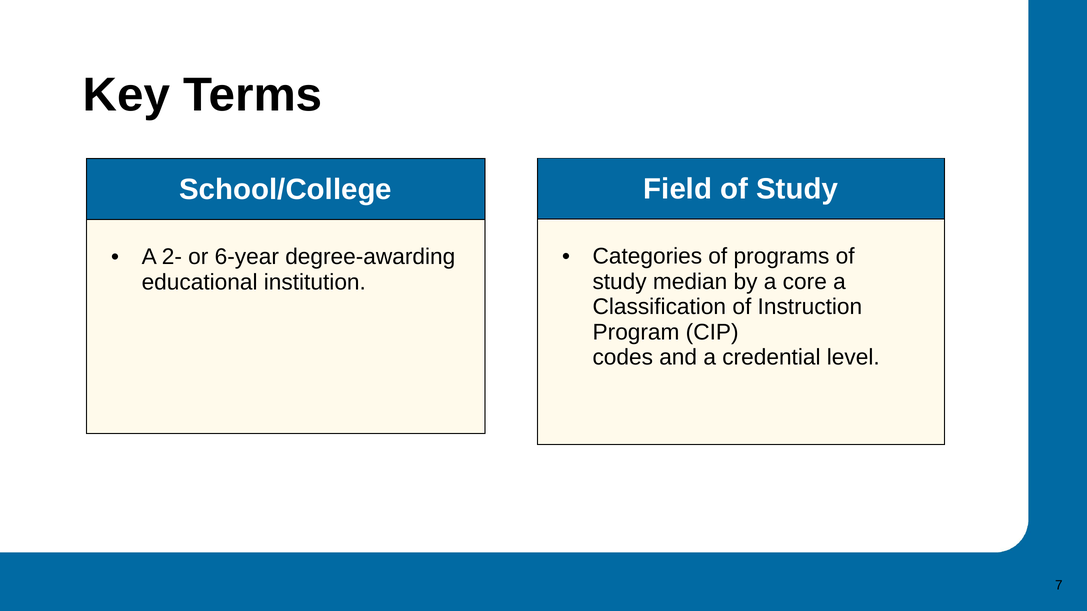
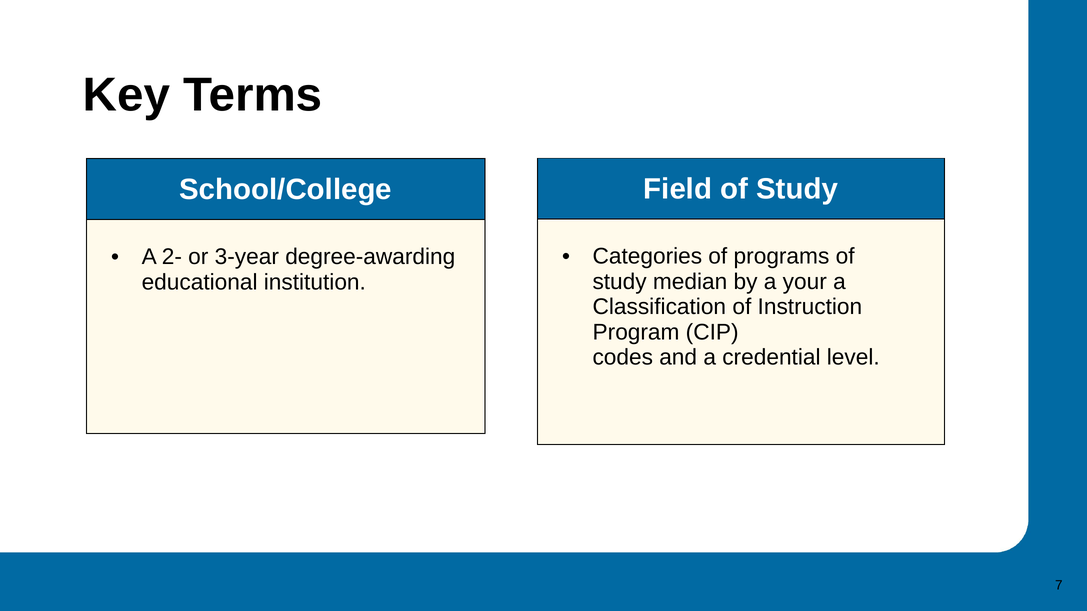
6-year: 6-year -> 3-year
core: core -> your
